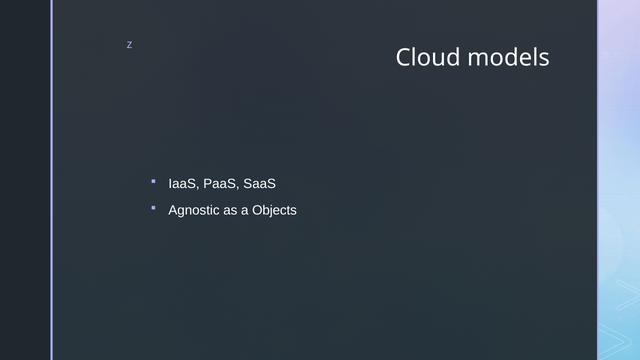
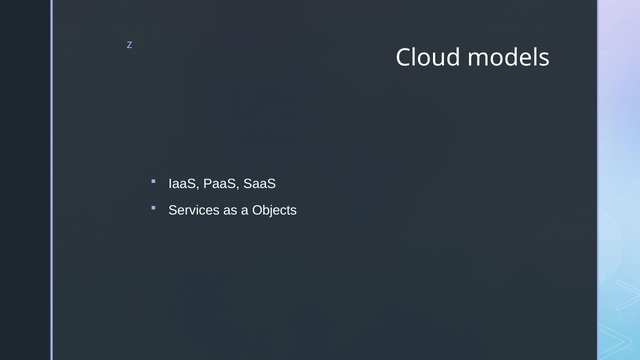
Agnostic: Agnostic -> Services
